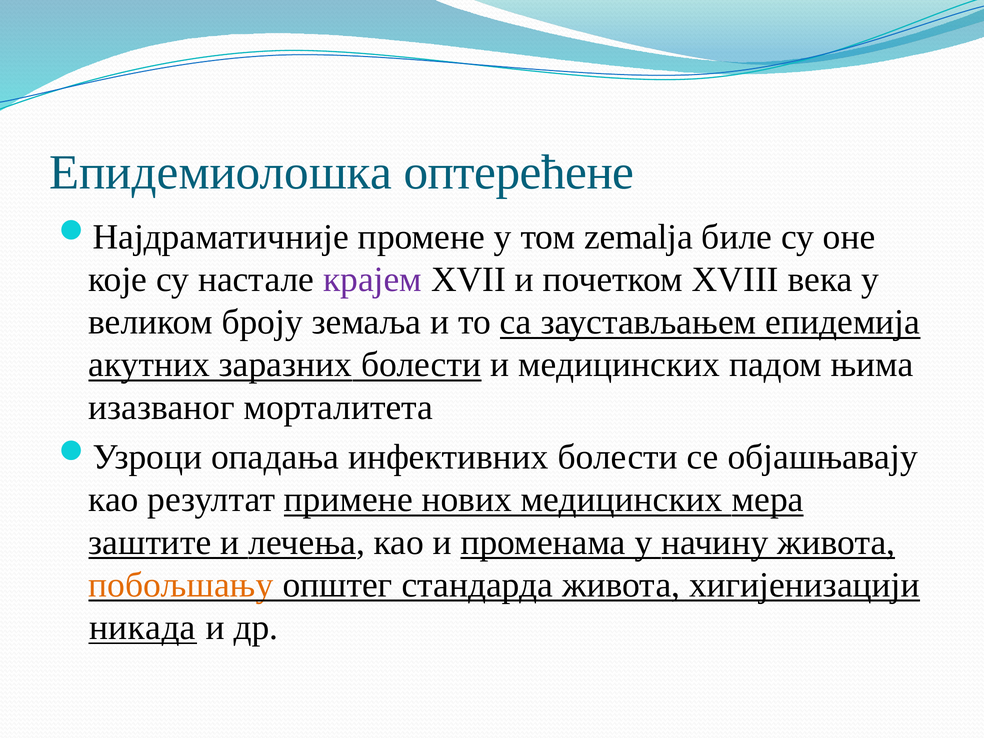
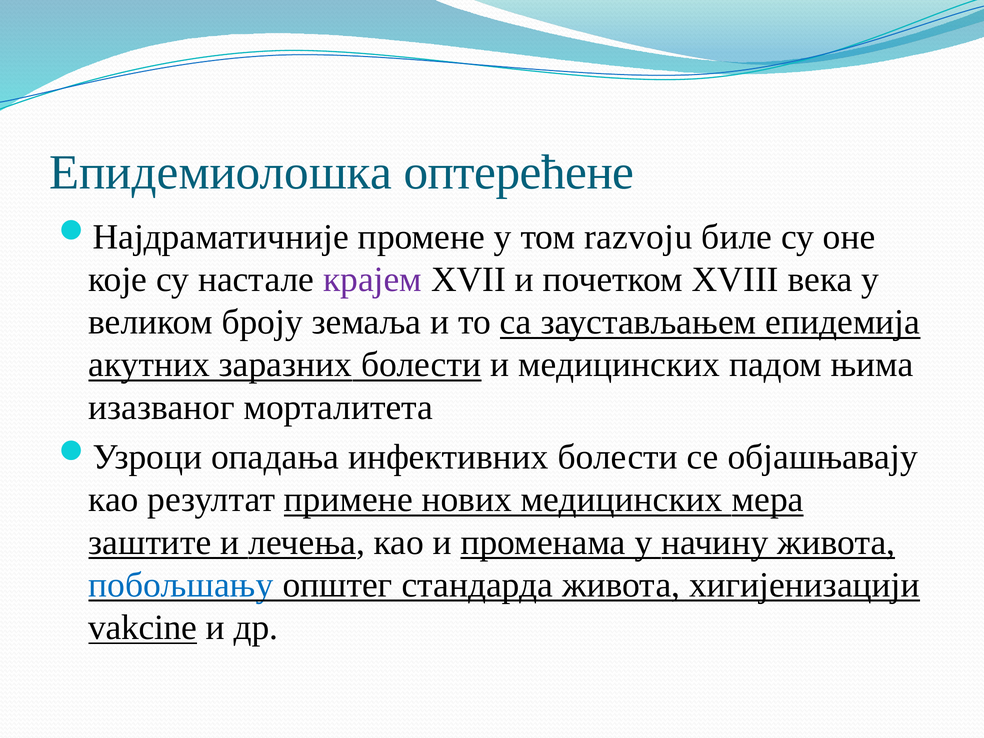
zemalja: zemalja -> razvoju
побољшању colour: orange -> blue
никада: никада -> vakcine
